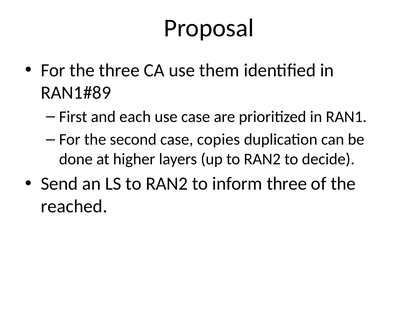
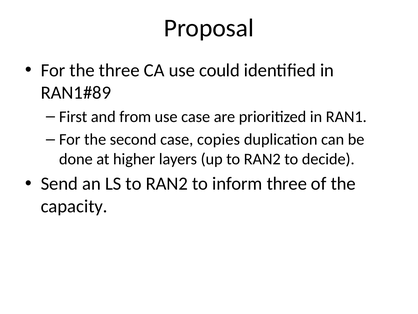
them: them -> could
each: each -> from
reached: reached -> capacity
